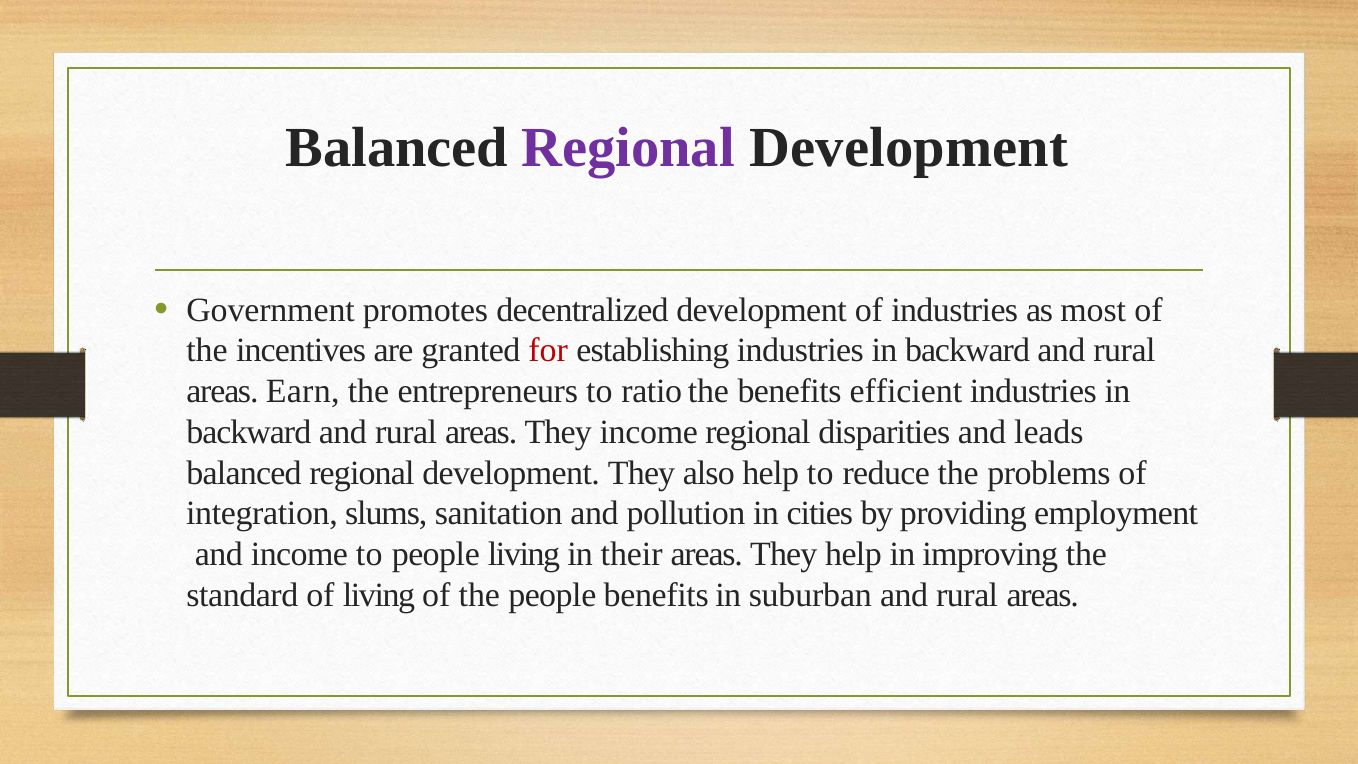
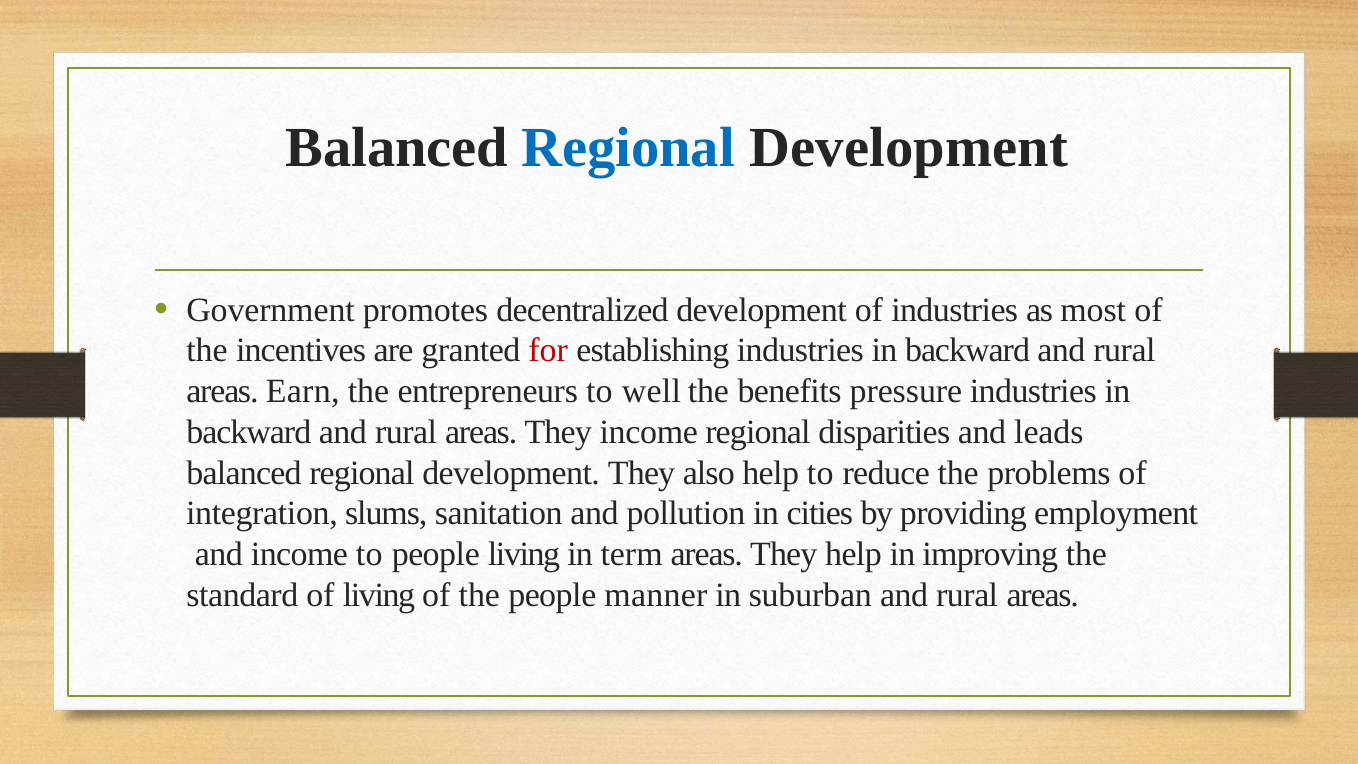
Regional at (628, 147) colour: purple -> blue
ratio: ratio -> well
efficient: efficient -> pressure
their: their -> term
people benefits: benefits -> manner
